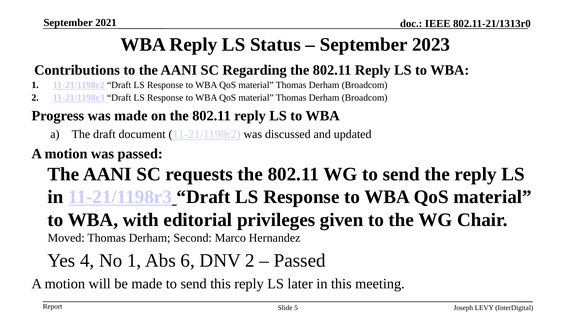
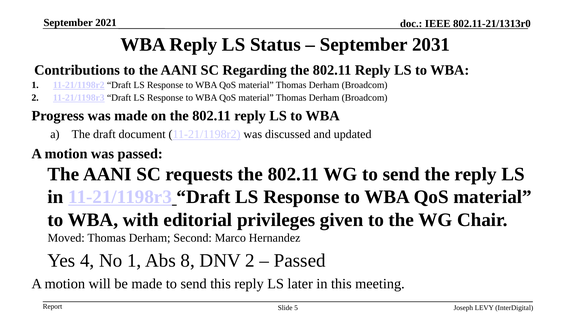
2023: 2023 -> 2031
6: 6 -> 8
